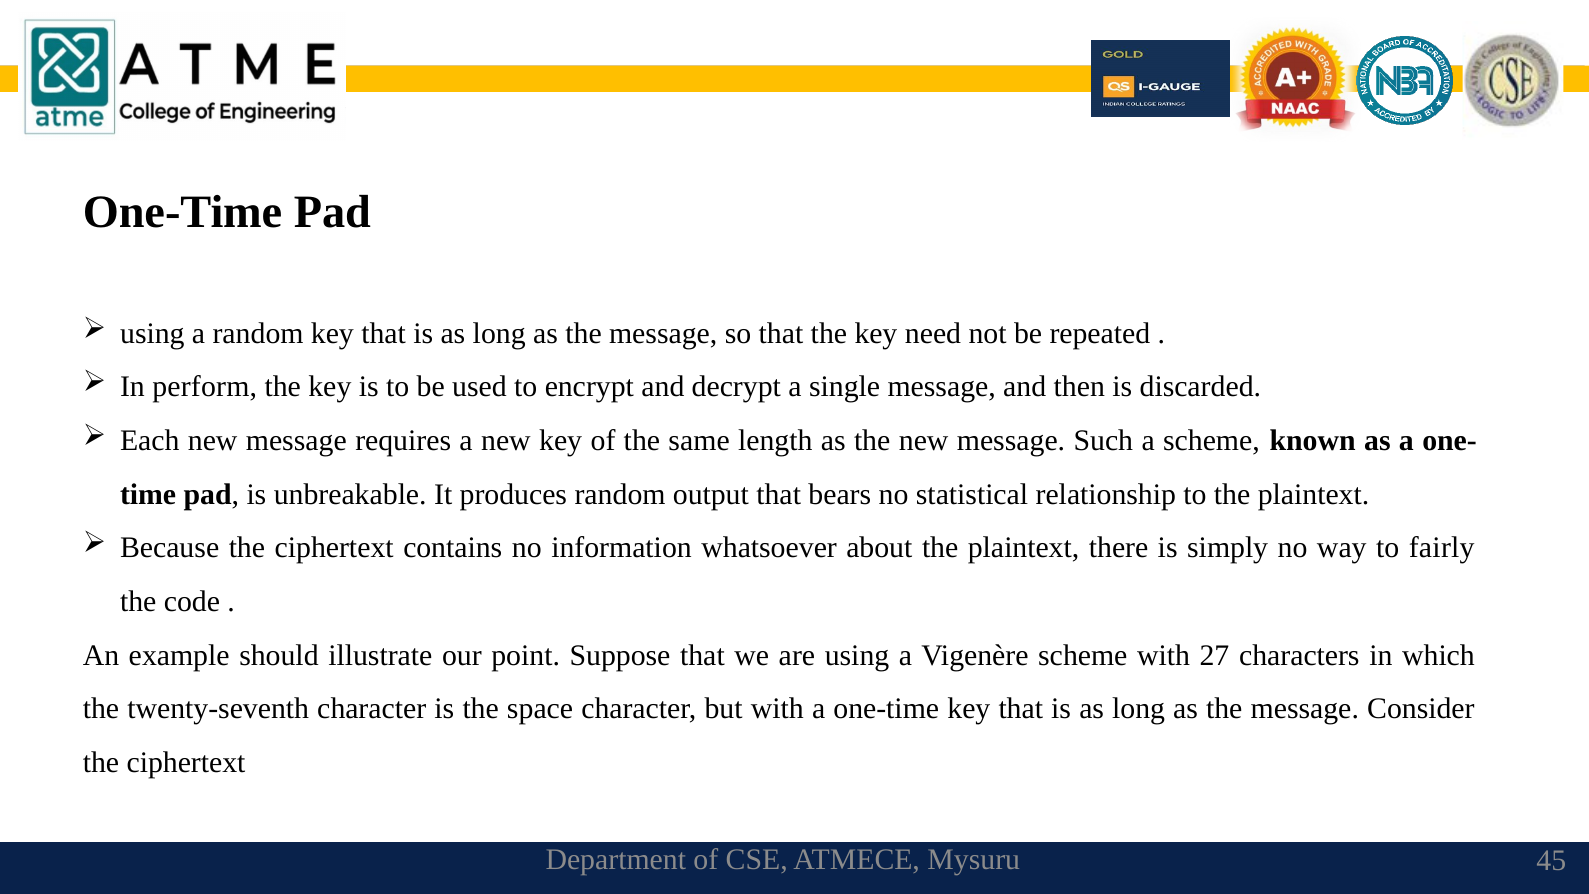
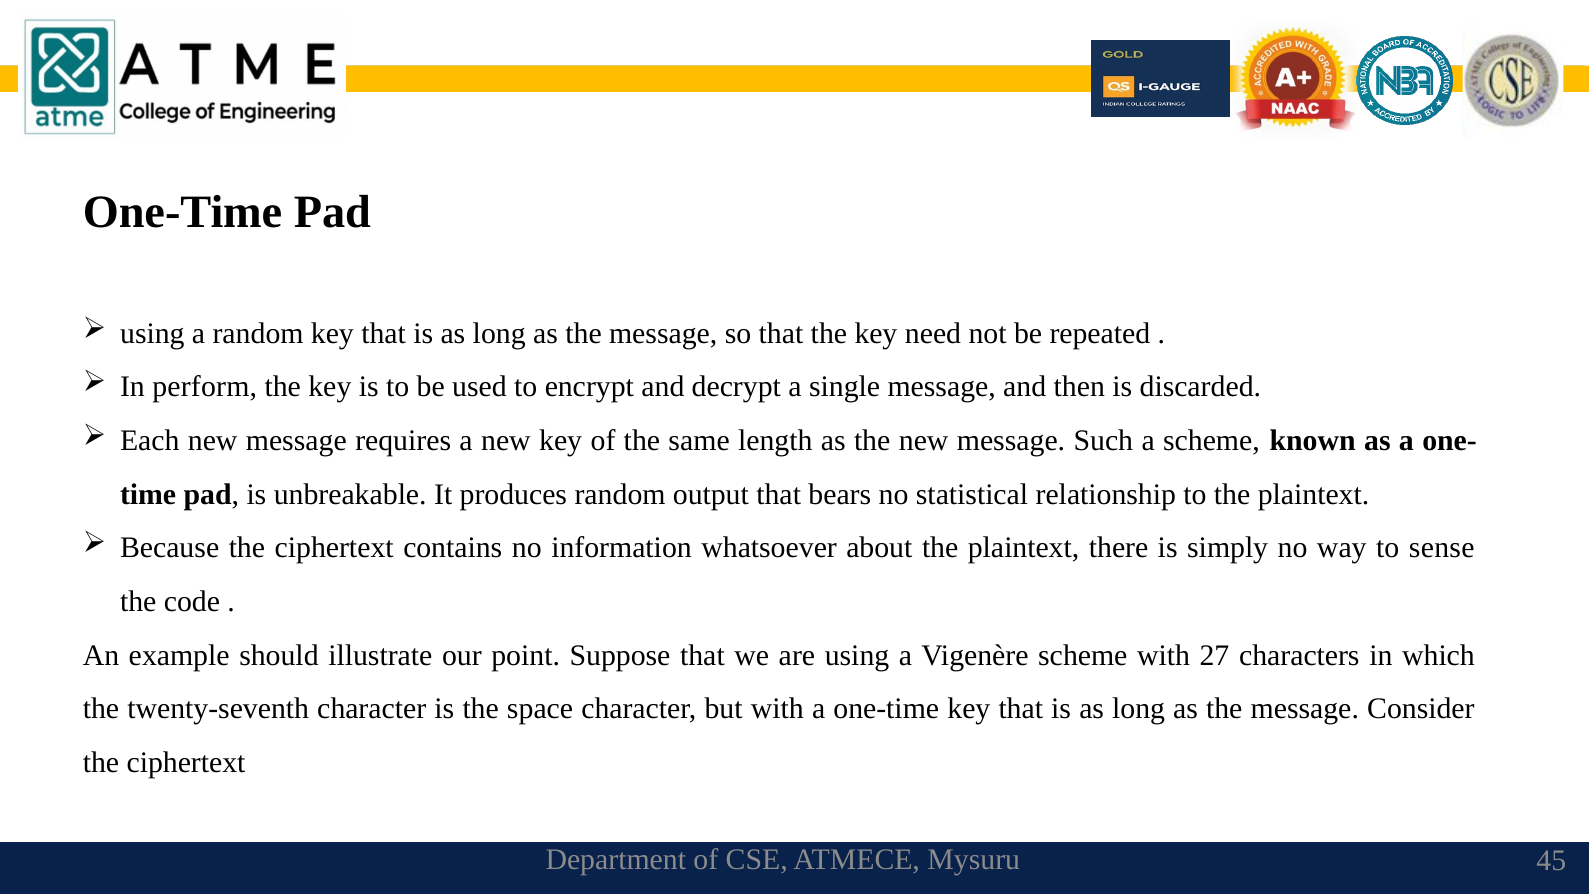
fairly: fairly -> sense
